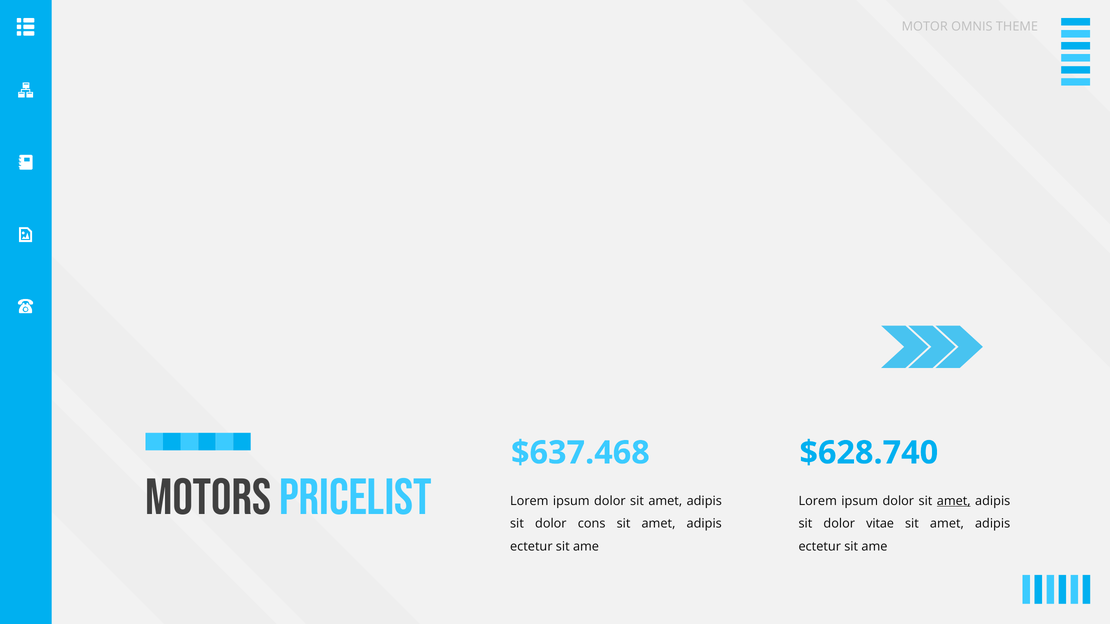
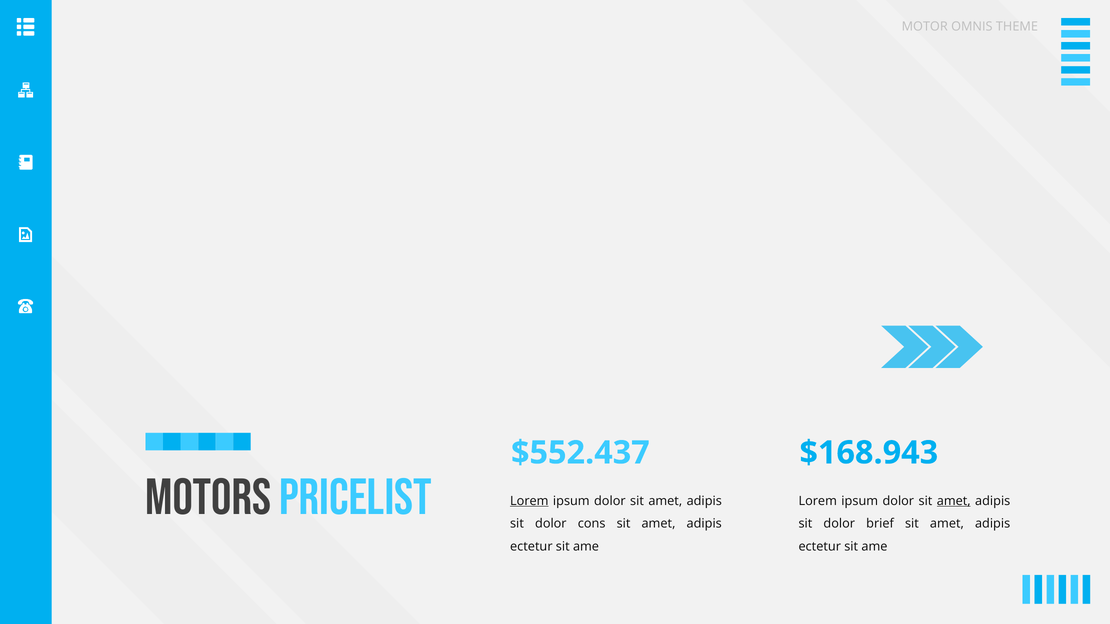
$637.468: $637.468 -> $552.437
$628.740: $628.740 -> $168.943
Lorem at (529, 501) underline: none -> present
vitae: vitae -> brief
